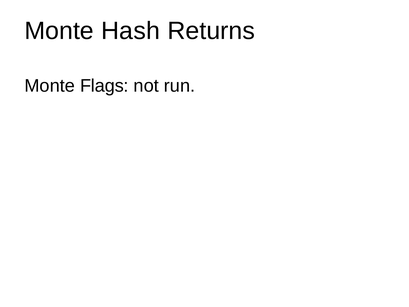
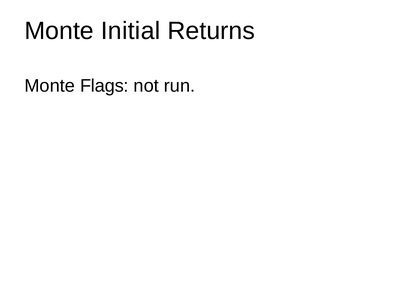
Hash: Hash -> Initial
